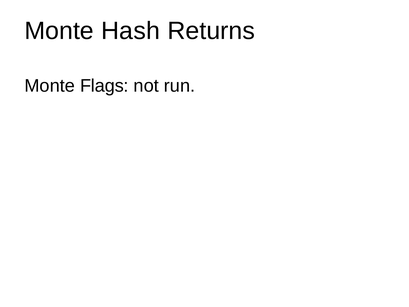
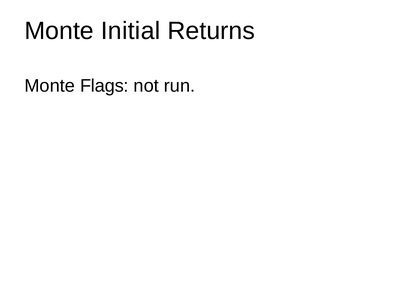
Hash: Hash -> Initial
